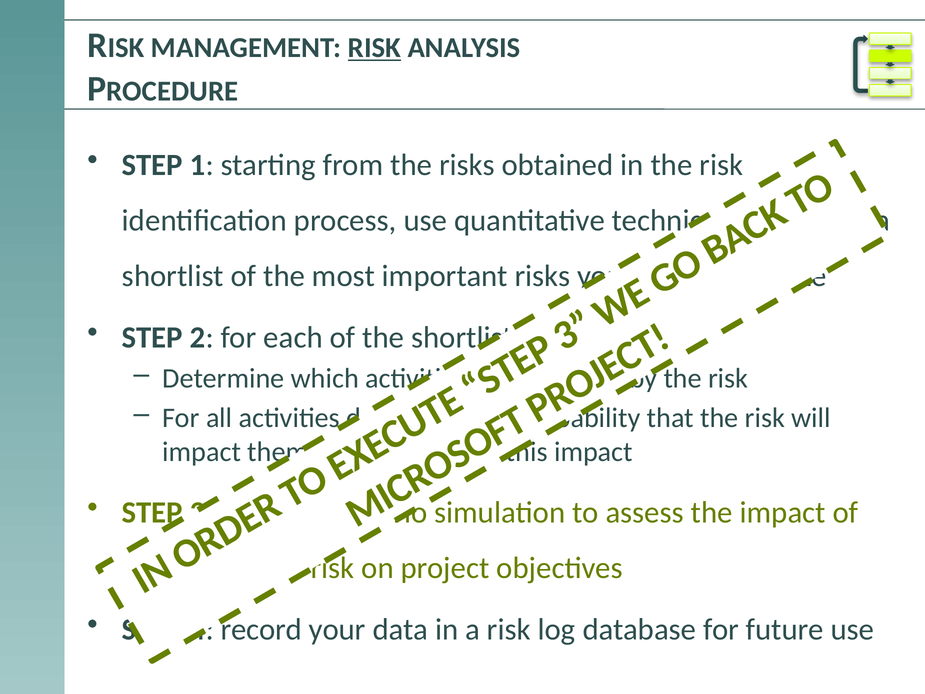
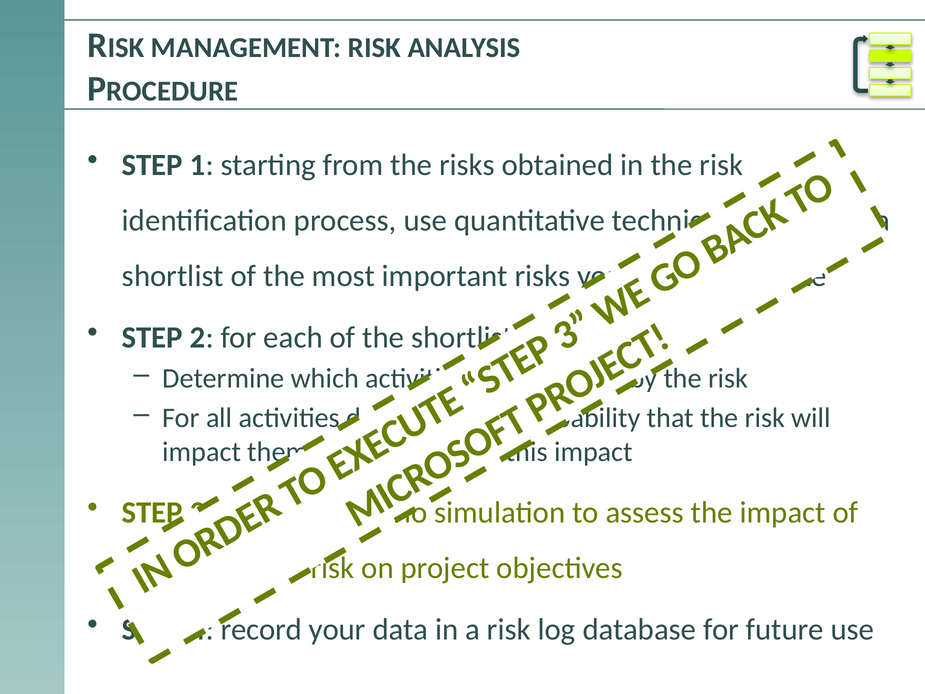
RISK at (374, 48) underline: present -> none
